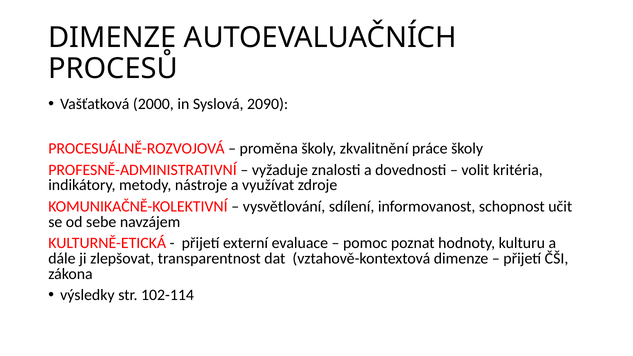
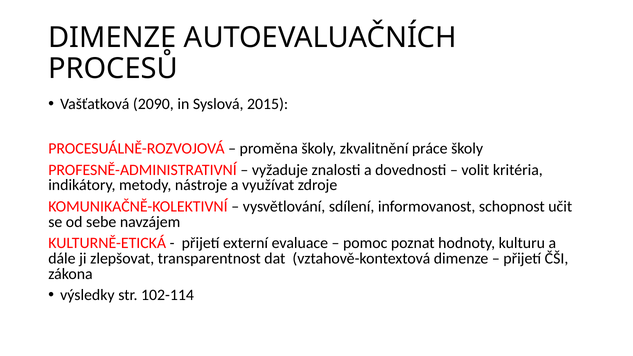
2000: 2000 -> 2090
2090: 2090 -> 2015
